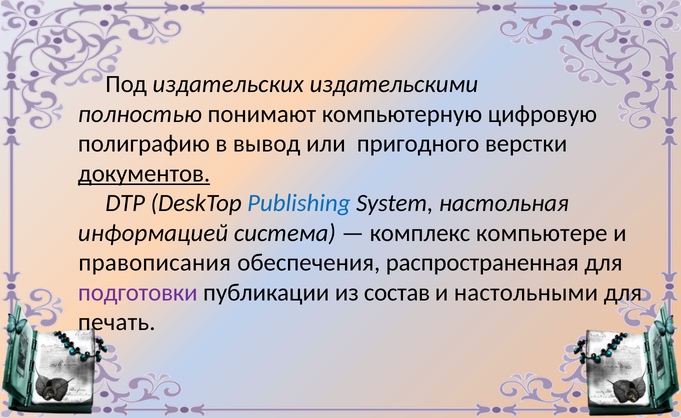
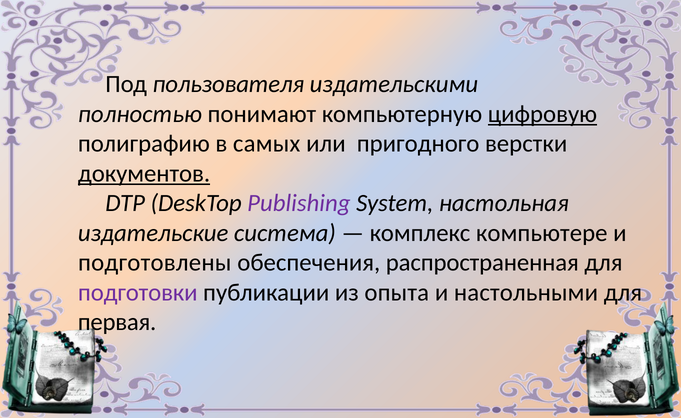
издательских: издательских -> пользователя
цифровую underline: none -> present
вывод: вывод -> самых
Publishing colour: blue -> purple
информацией: информацией -> издательские
правописания: правописания -> подготовлены
состав: состав -> опыта
печать: печать -> первая
